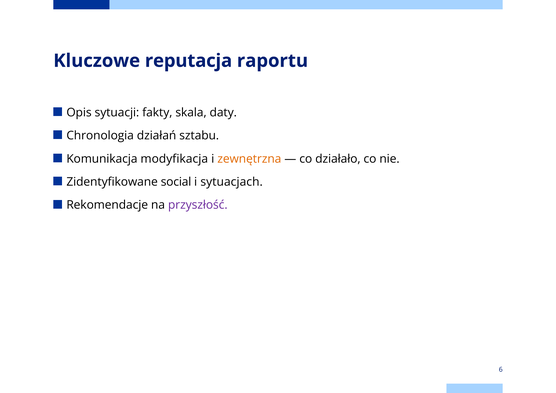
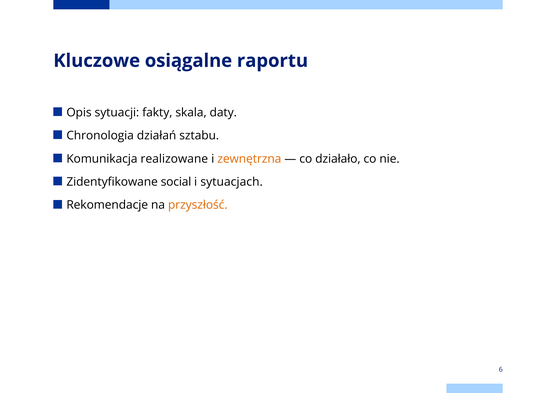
reputacja: reputacja -> osiągalne
modyfikacja: modyfikacja -> realizowane
przyszłość colour: purple -> orange
